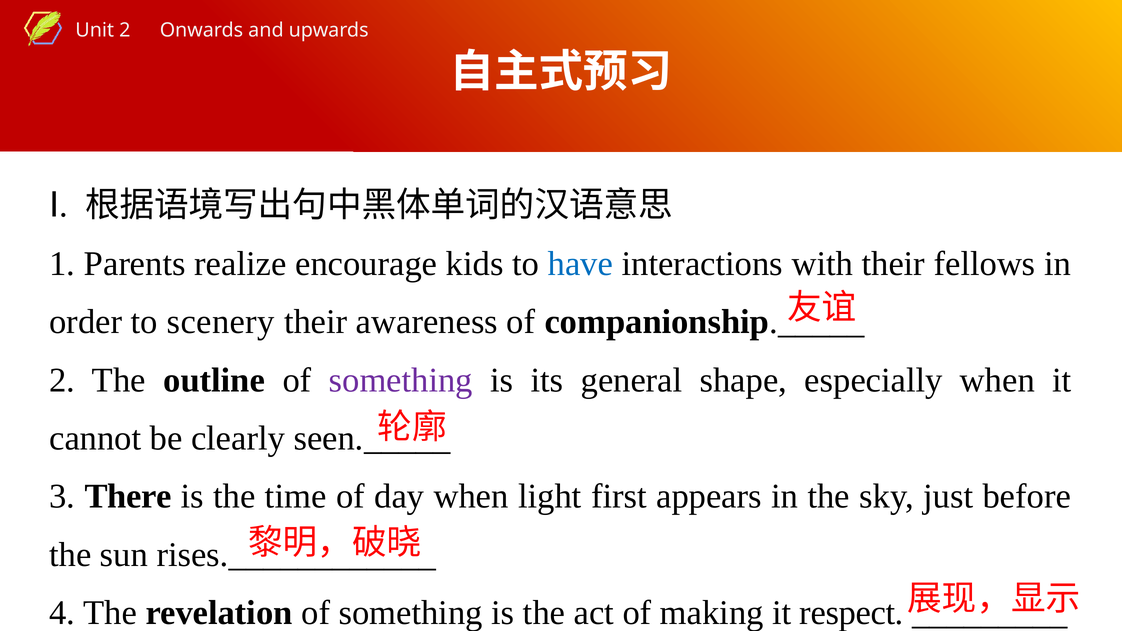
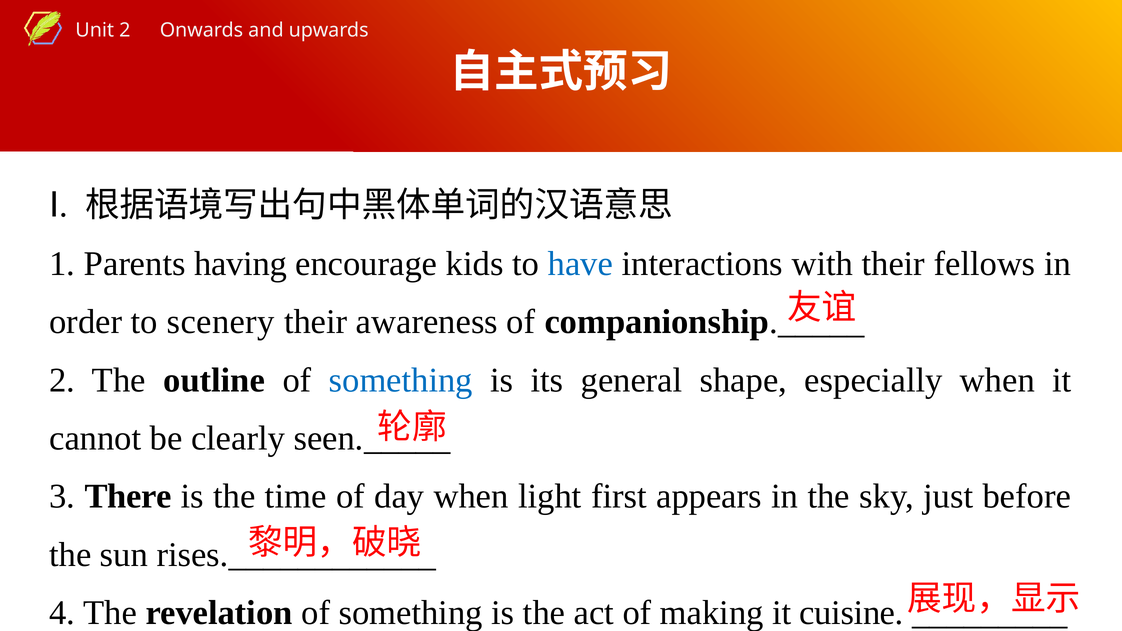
realize: realize -> having
something at (401, 380) colour: purple -> blue
respect: respect -> cuisine
